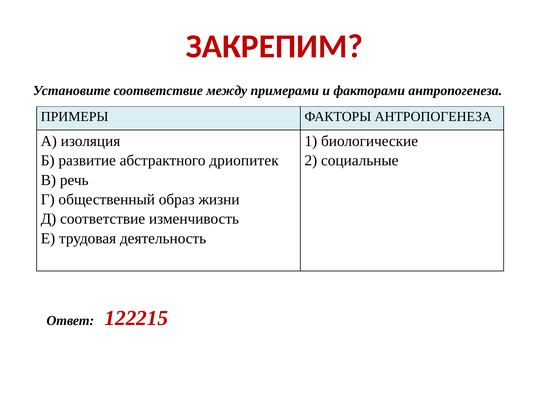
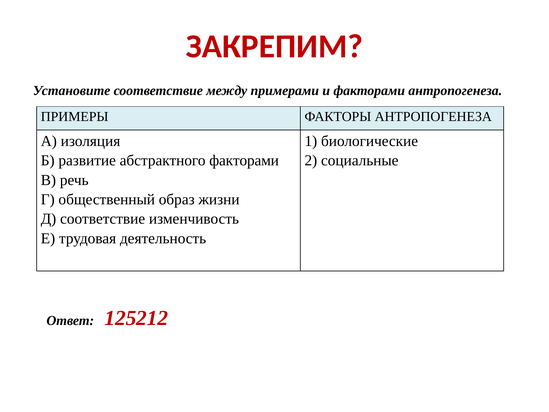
абстрактного дриопитек: дриопитек -> факторами
122215: 122215 -> 125212
